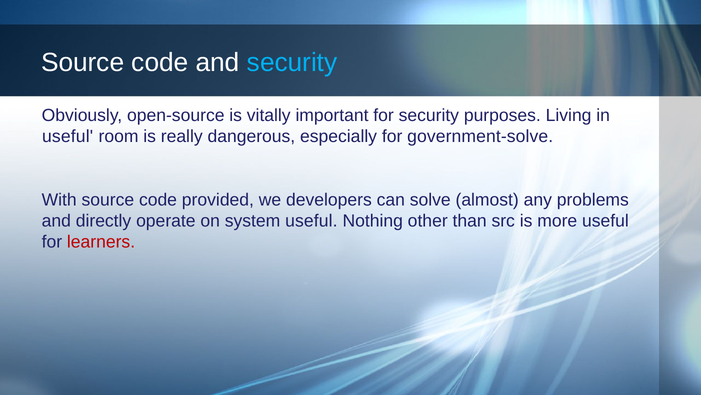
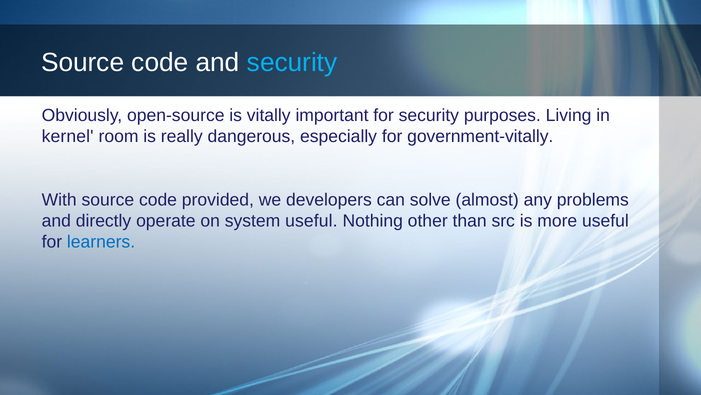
useful at (68, 136): useful -> kernel
government-solve: government-solve -> government-vitally
learners colour: red -> blue
